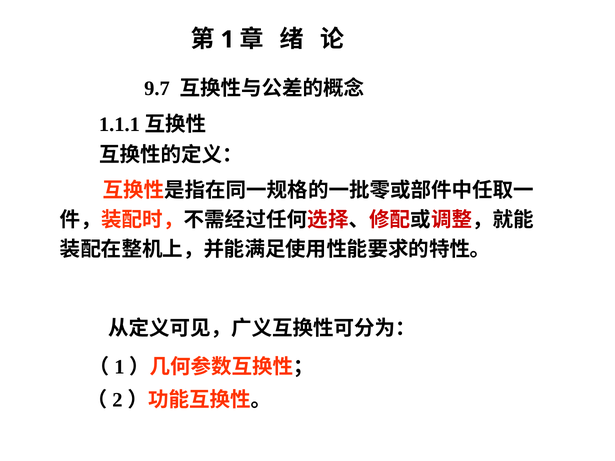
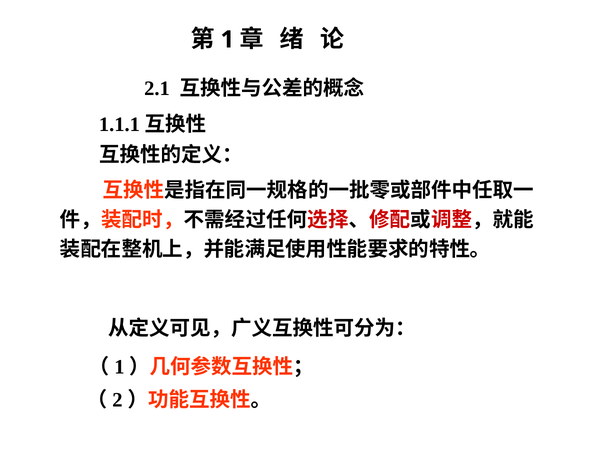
9.7: 9.7 -> 2.1
